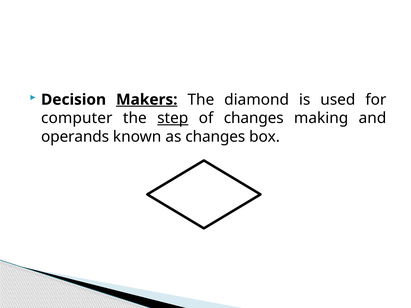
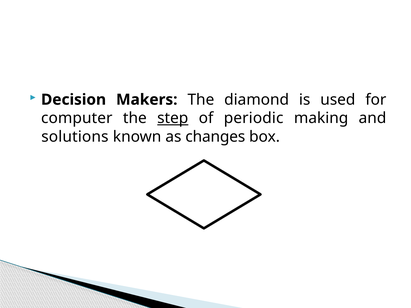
Makers underline: present -> none
of changes: changes -> periodic
operands: operands -> solutions
